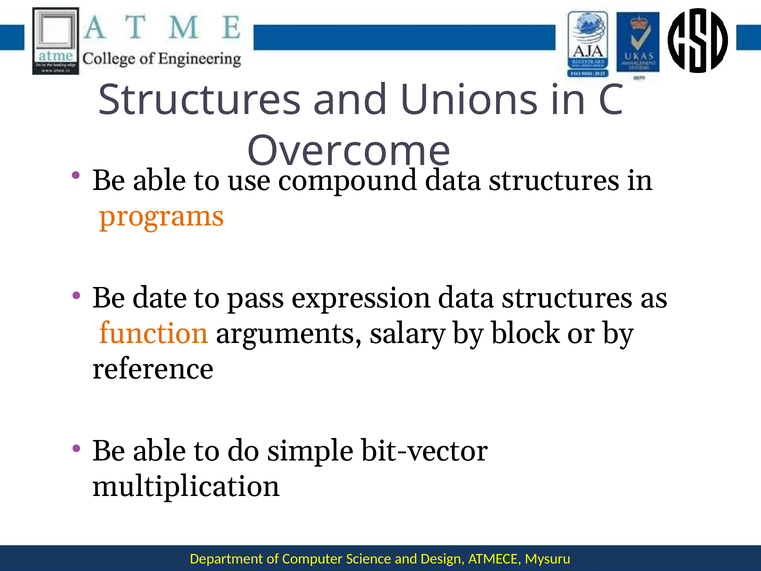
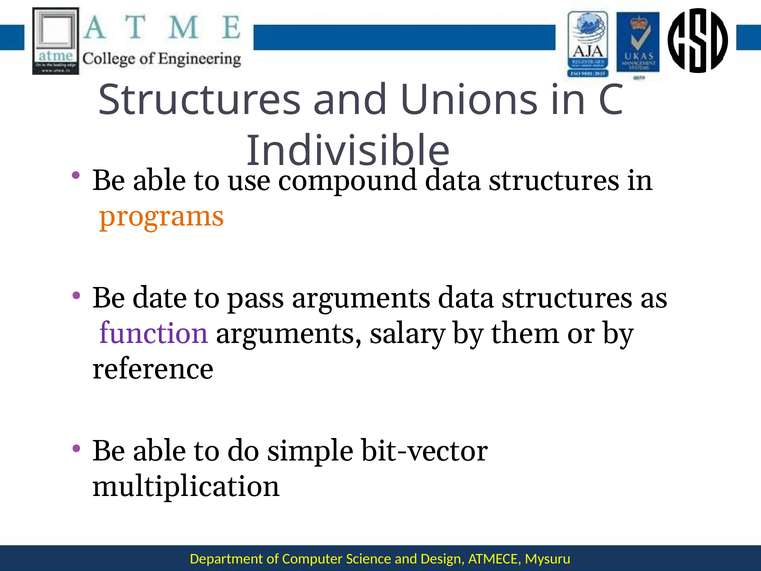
Overcome: Overcome -> Indivisible
pass expression: expression -> arguments
function colour: orange -> purple
block: block -> them
